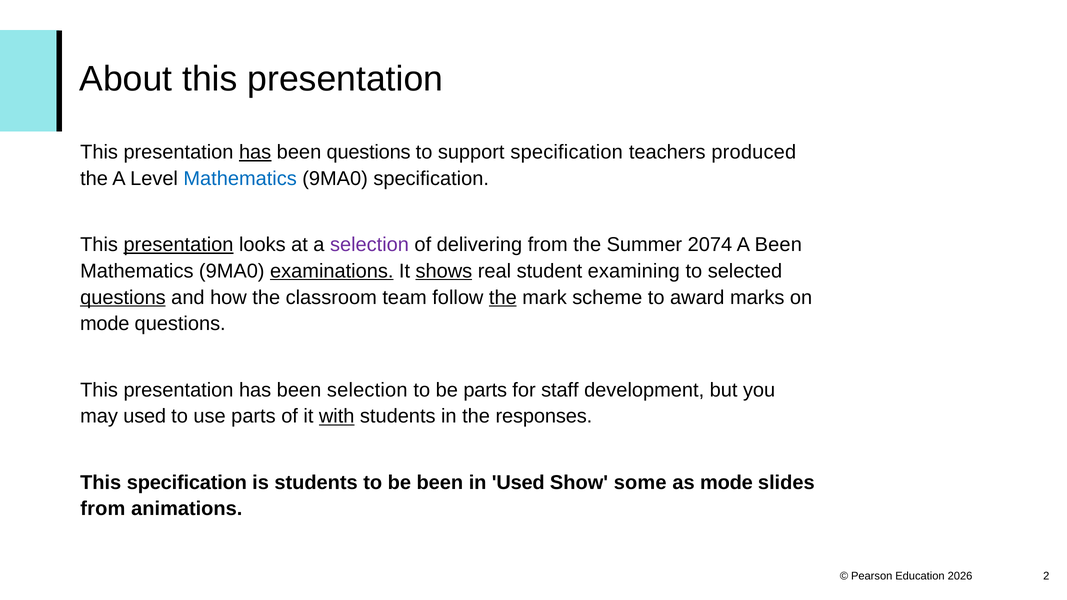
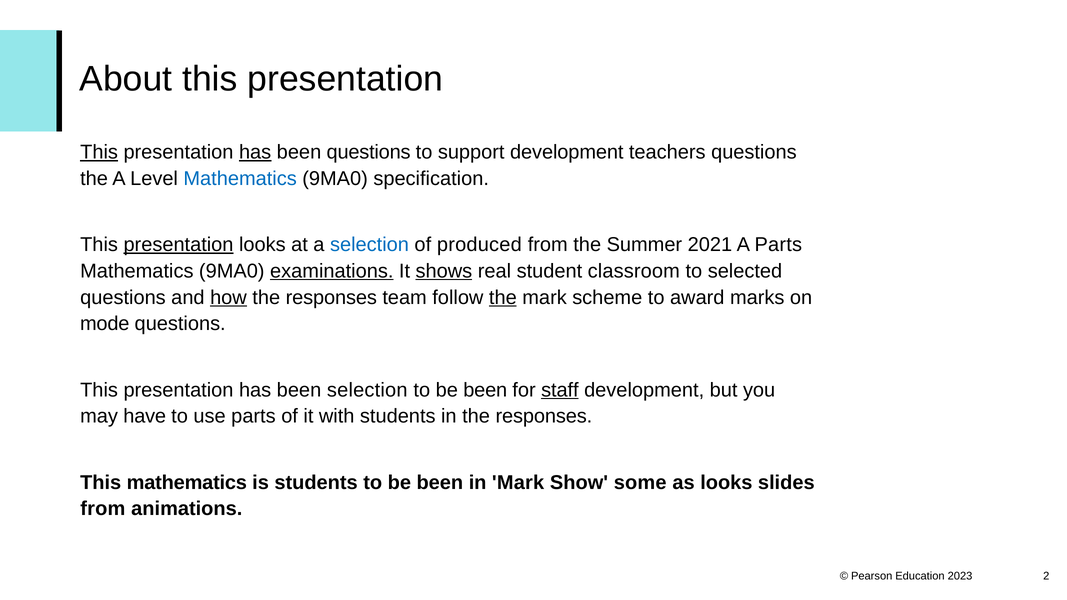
This at (99, 152) underline: none -> present
support specification: specification -> development
teachers produced: produced -> questions
selection at (370, 245) colour: purple -> blue
delivering: delivering -> produced
2074: 2074 -> 2021
A Been: Been -> Parts
examining: examining -> classroom
questions at (123, 297) underline: present -> none
how underline: none -> present
classroom at (331, 297): classroom -> responses
parts at (485, 390): parts -> been
staff underline: none -> present
may used: used -> have
with underline: present -> none
This specification: specification -> mathematics
in Used: Used -> Mark
as mode: mode -> looks
2026: 2026 -> 2023
